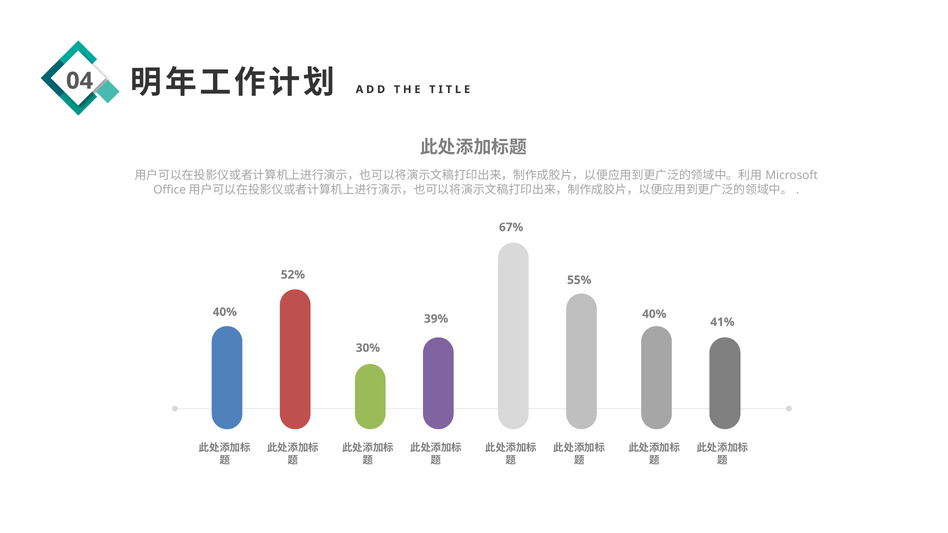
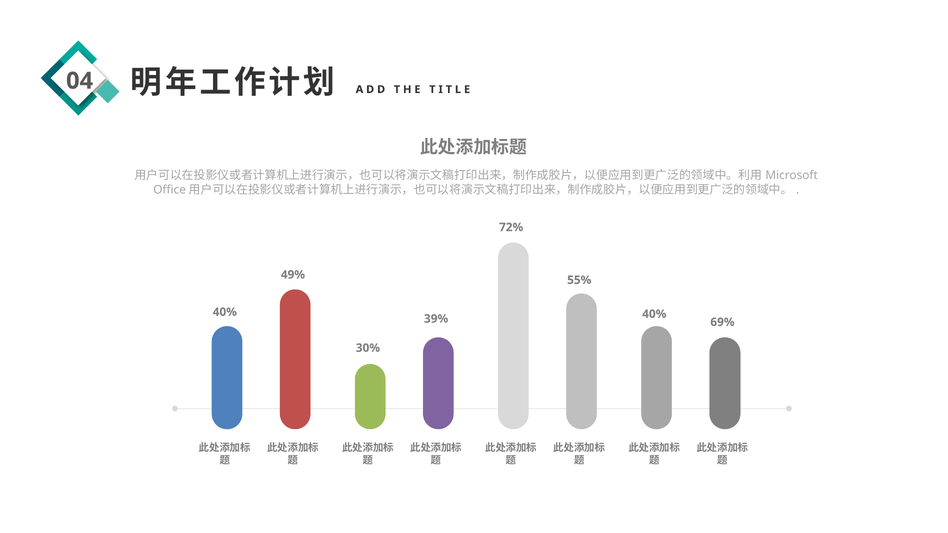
67%: 67% -> 72%
52%: 52% -> 49%
41%: 41% -> 69%
